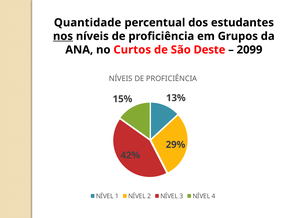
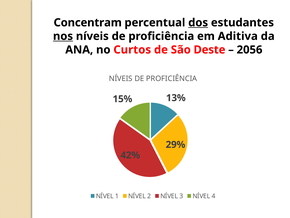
Quantidade: Quantidade -> Concentram
dos underline: none -> present
Grupos: Grupos -> Aditiva
2099: 2099 -> 2056
